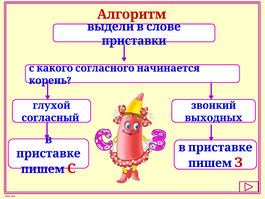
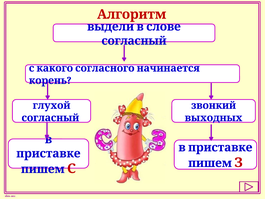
приставки at (134, 41): приставки -> согласный
